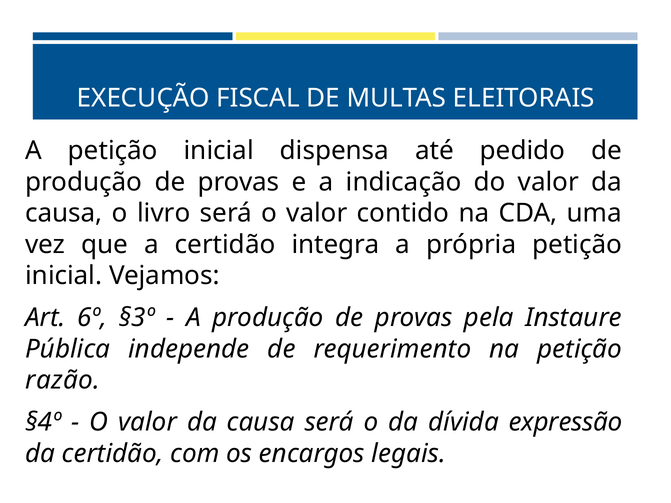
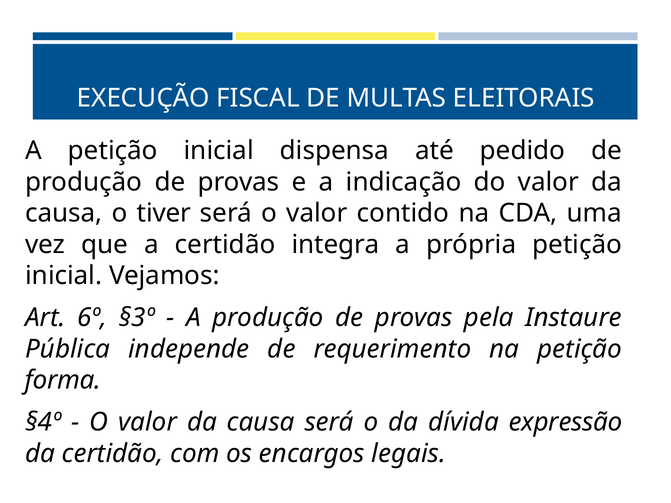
livro: livro -> tiver
razão: razão -> forma
